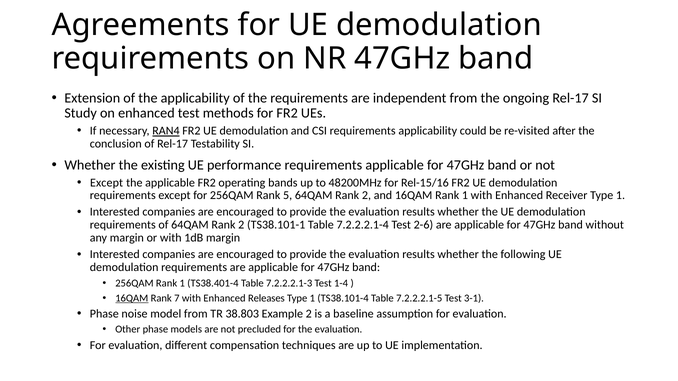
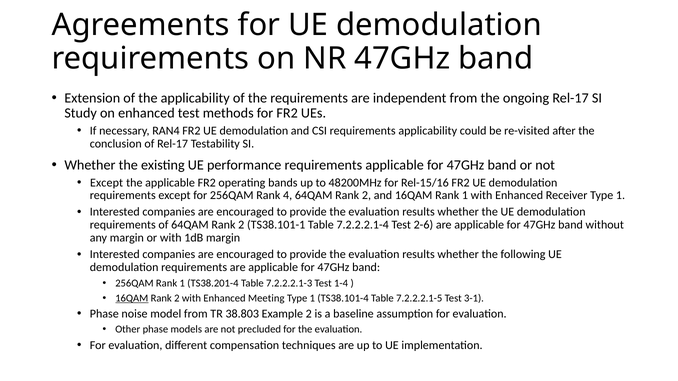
RAN4 underline: present -> none
5: 5 -> 4
TS38.401-4: TS38.401-4 -> TS38.201-4
7 at (177, 298): 7 -> 2
Releases: Releases -> Meeting
